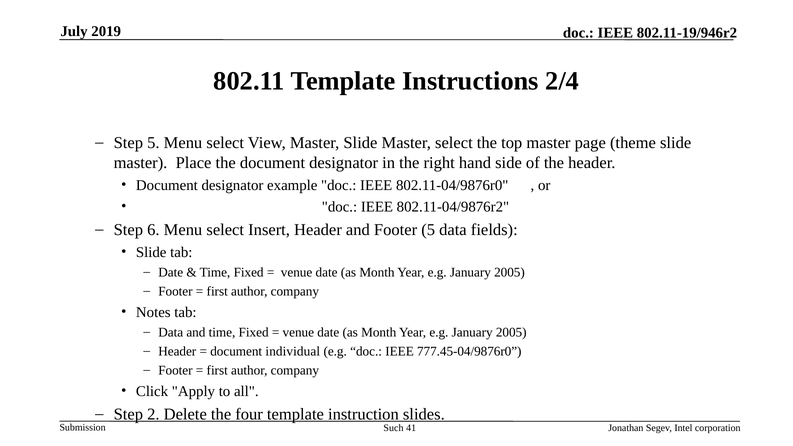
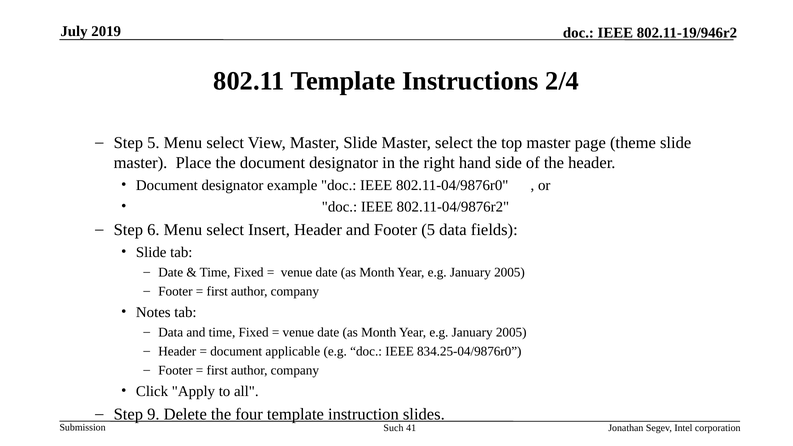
individual: individual -> applicable
777.45-04/9876r0: 777.45-04/9876r0 -> 834.25-04/9876r0
2: 2 -> 9
